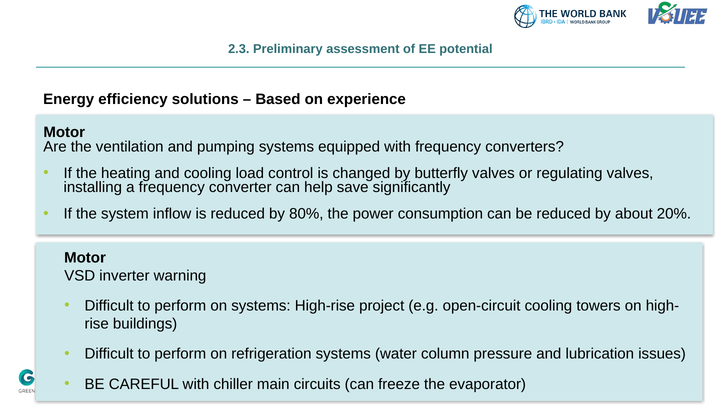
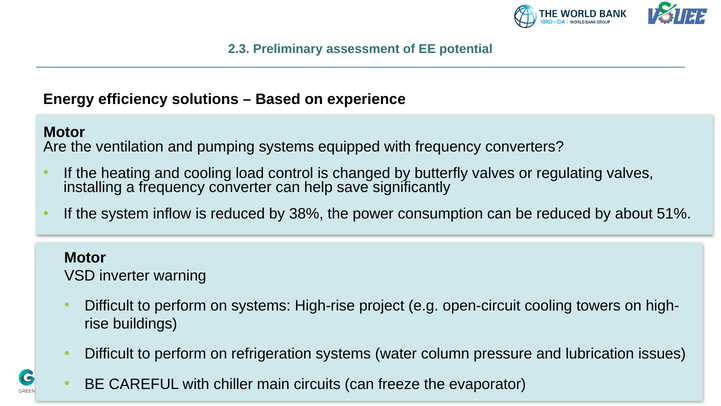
80%: 80% -> 38%
20%: 20% -> 51%
